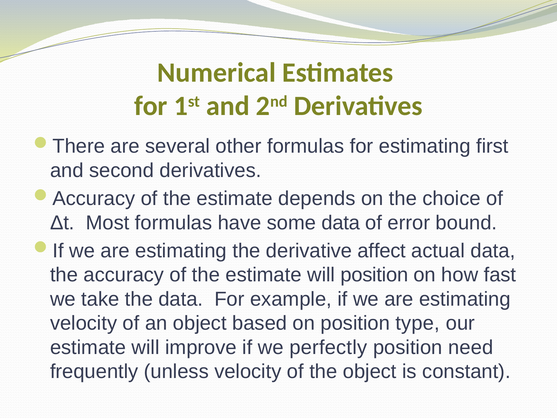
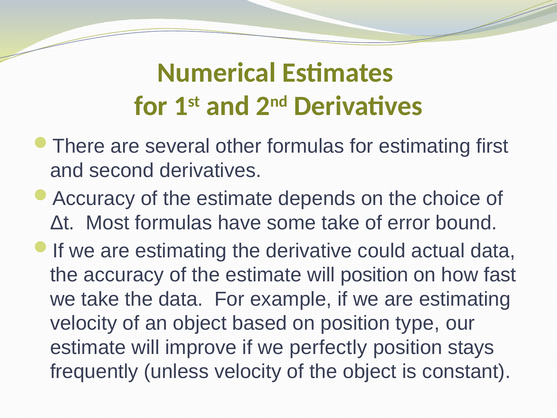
some data: data -> take
affect: affect -> could
need: need -> stays
